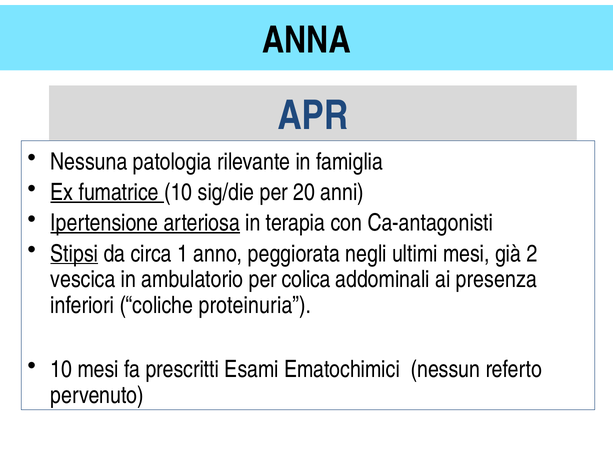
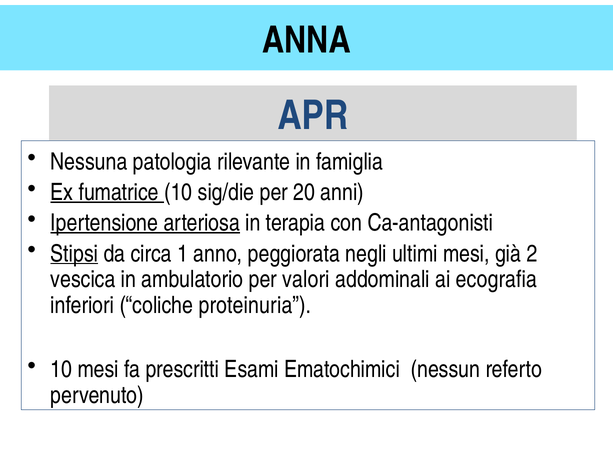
colica: colica -> valori
presenza: presenza -> ecografia
